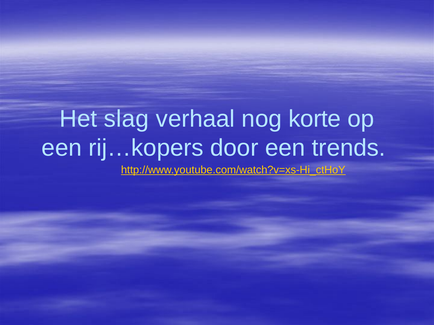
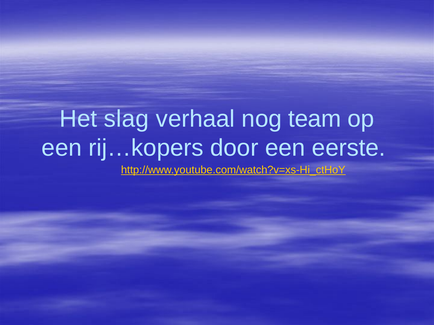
korte: korte -> team
trends: trends -> eerste
